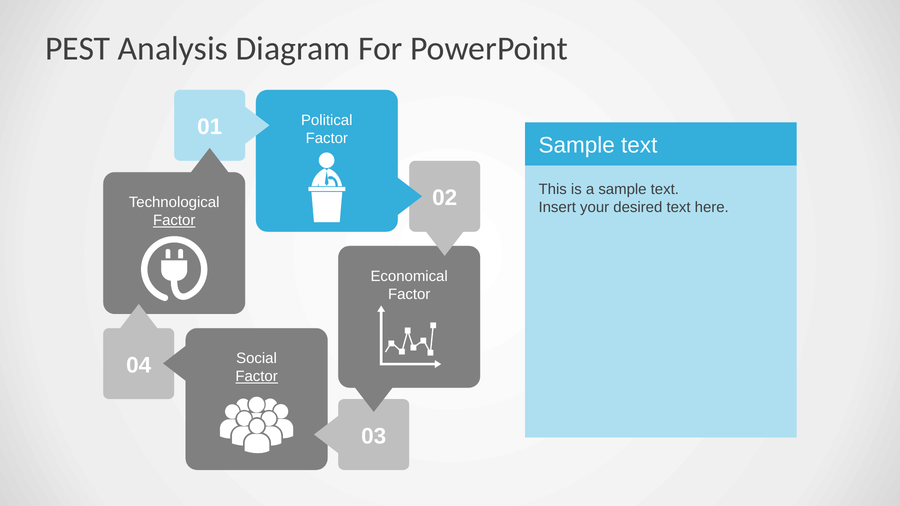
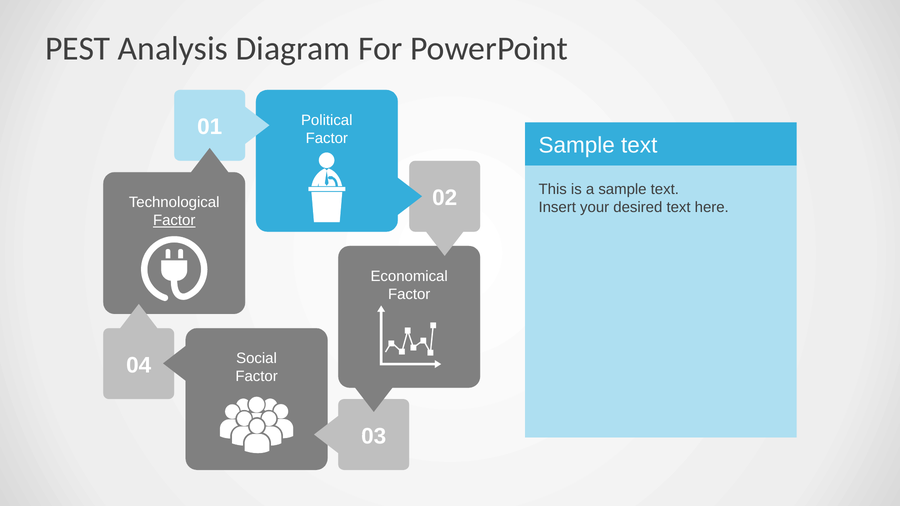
Factor at (257, 377) underline: present -> none
